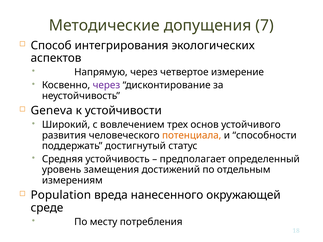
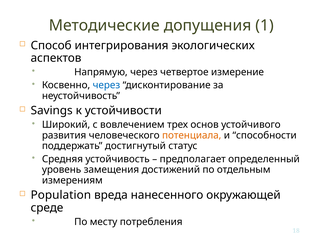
7: 7 -> 1
через at (106, 85) colour: purple -> blue
Geneva: Geneva -> Savings
